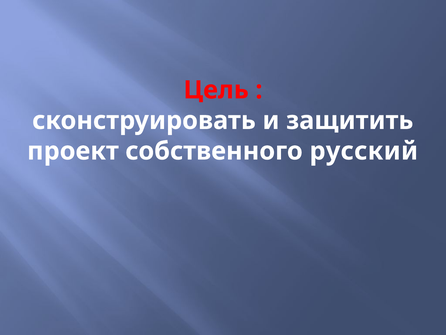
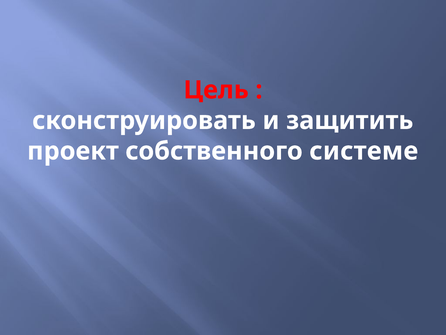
русский: русский -> системе
